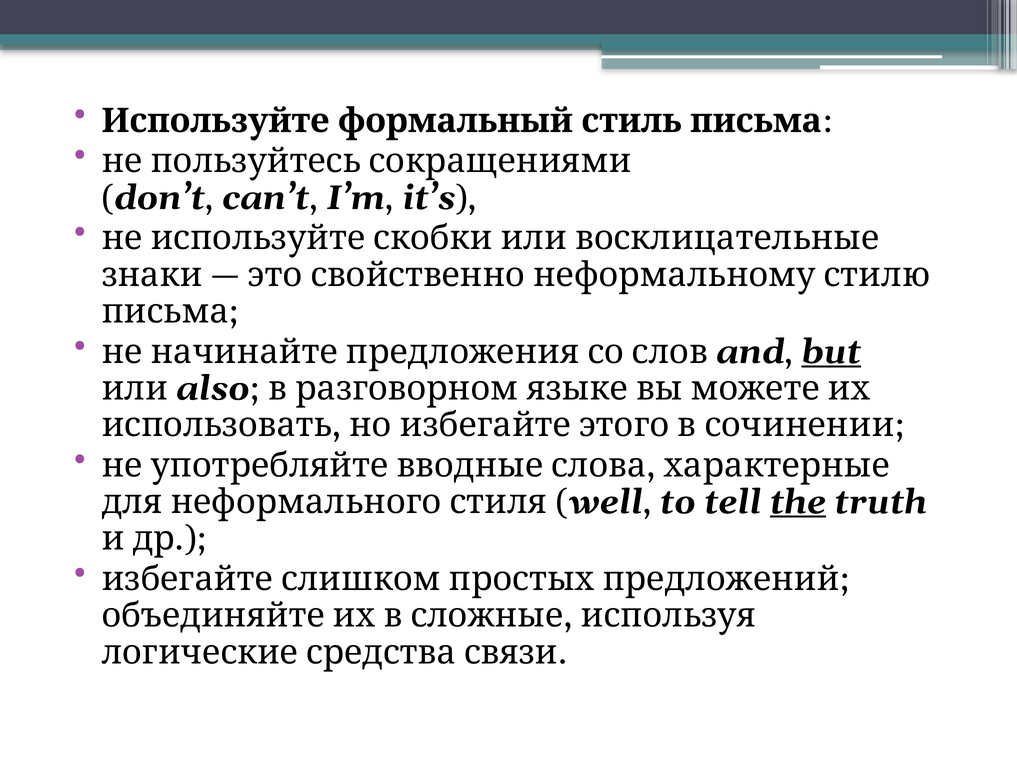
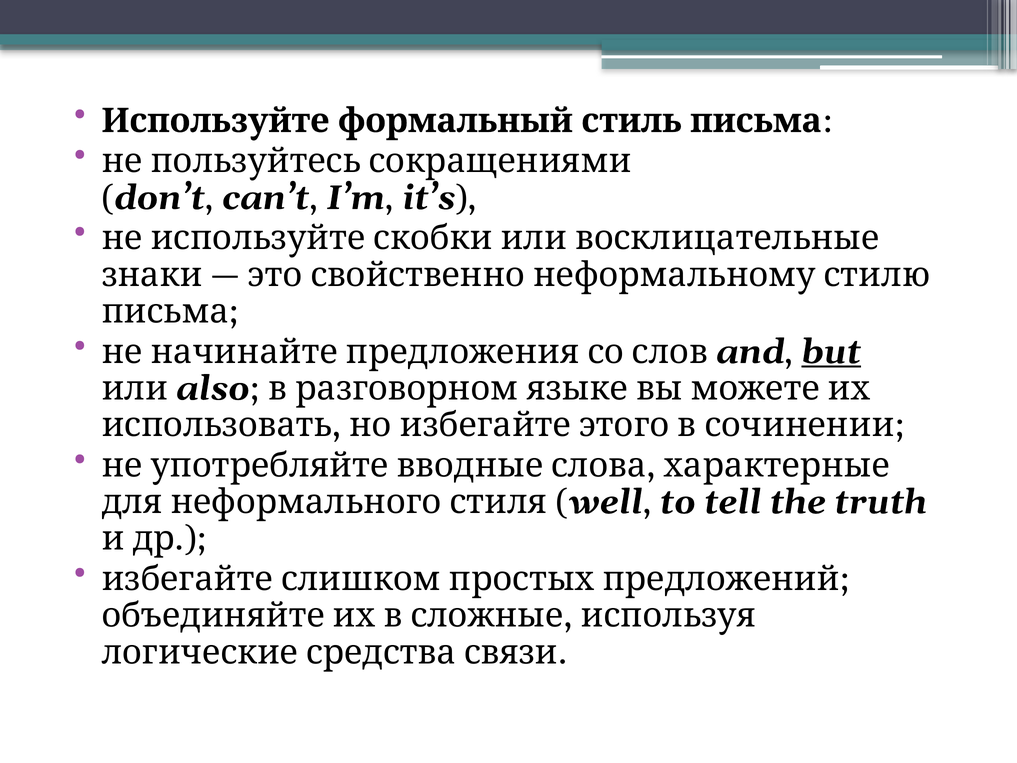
the underline: present -> none
